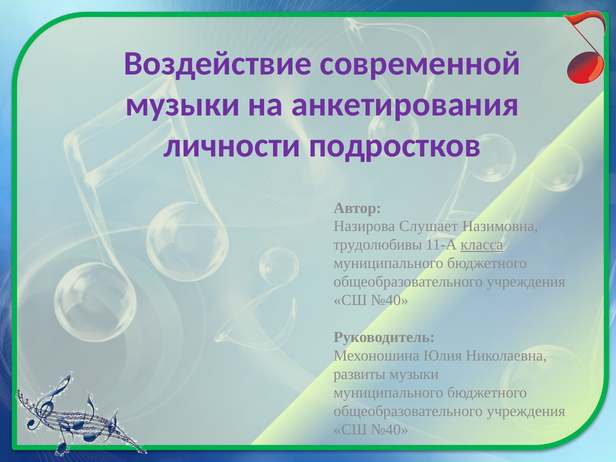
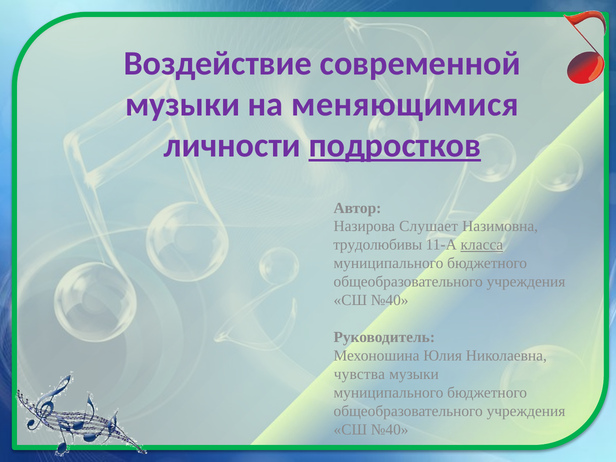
анкетирования: анкетирования -> меняющимися
подростков underline: none -> present
развиты: развиты -> чувства
